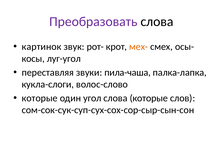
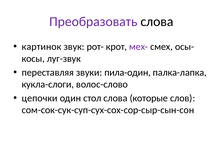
мех- colour: orange -> purple
луг-угол: луг-угол -> луг-звук
пила-чаша: пила-чаша -> пила-один
которые at (40, 98): которые -> цепочки
угол: угол -> стол
